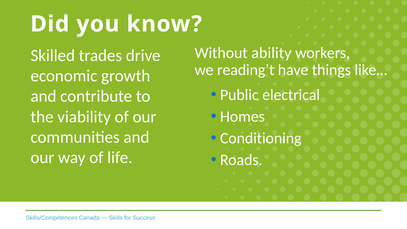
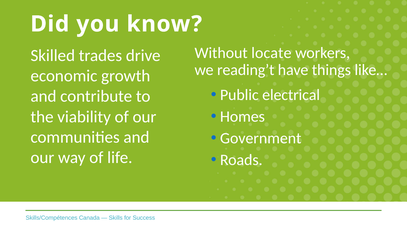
ability: ability -> locate
Conditioning: Conditioning -> Government
